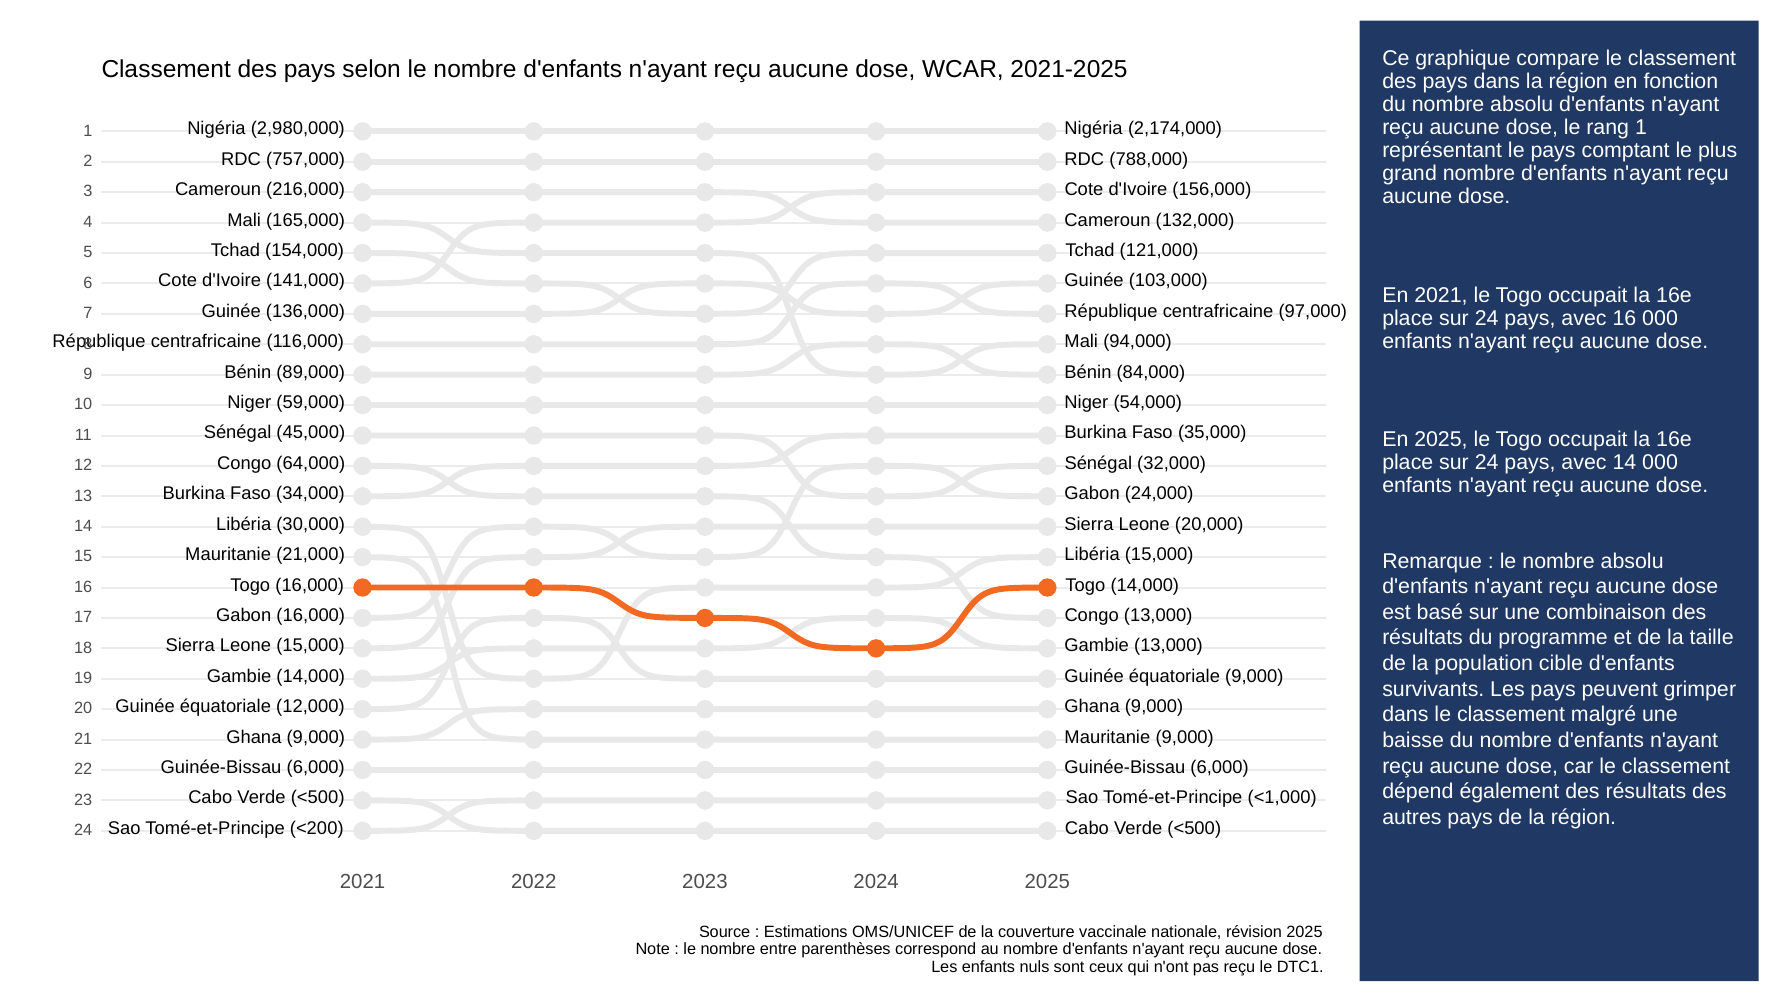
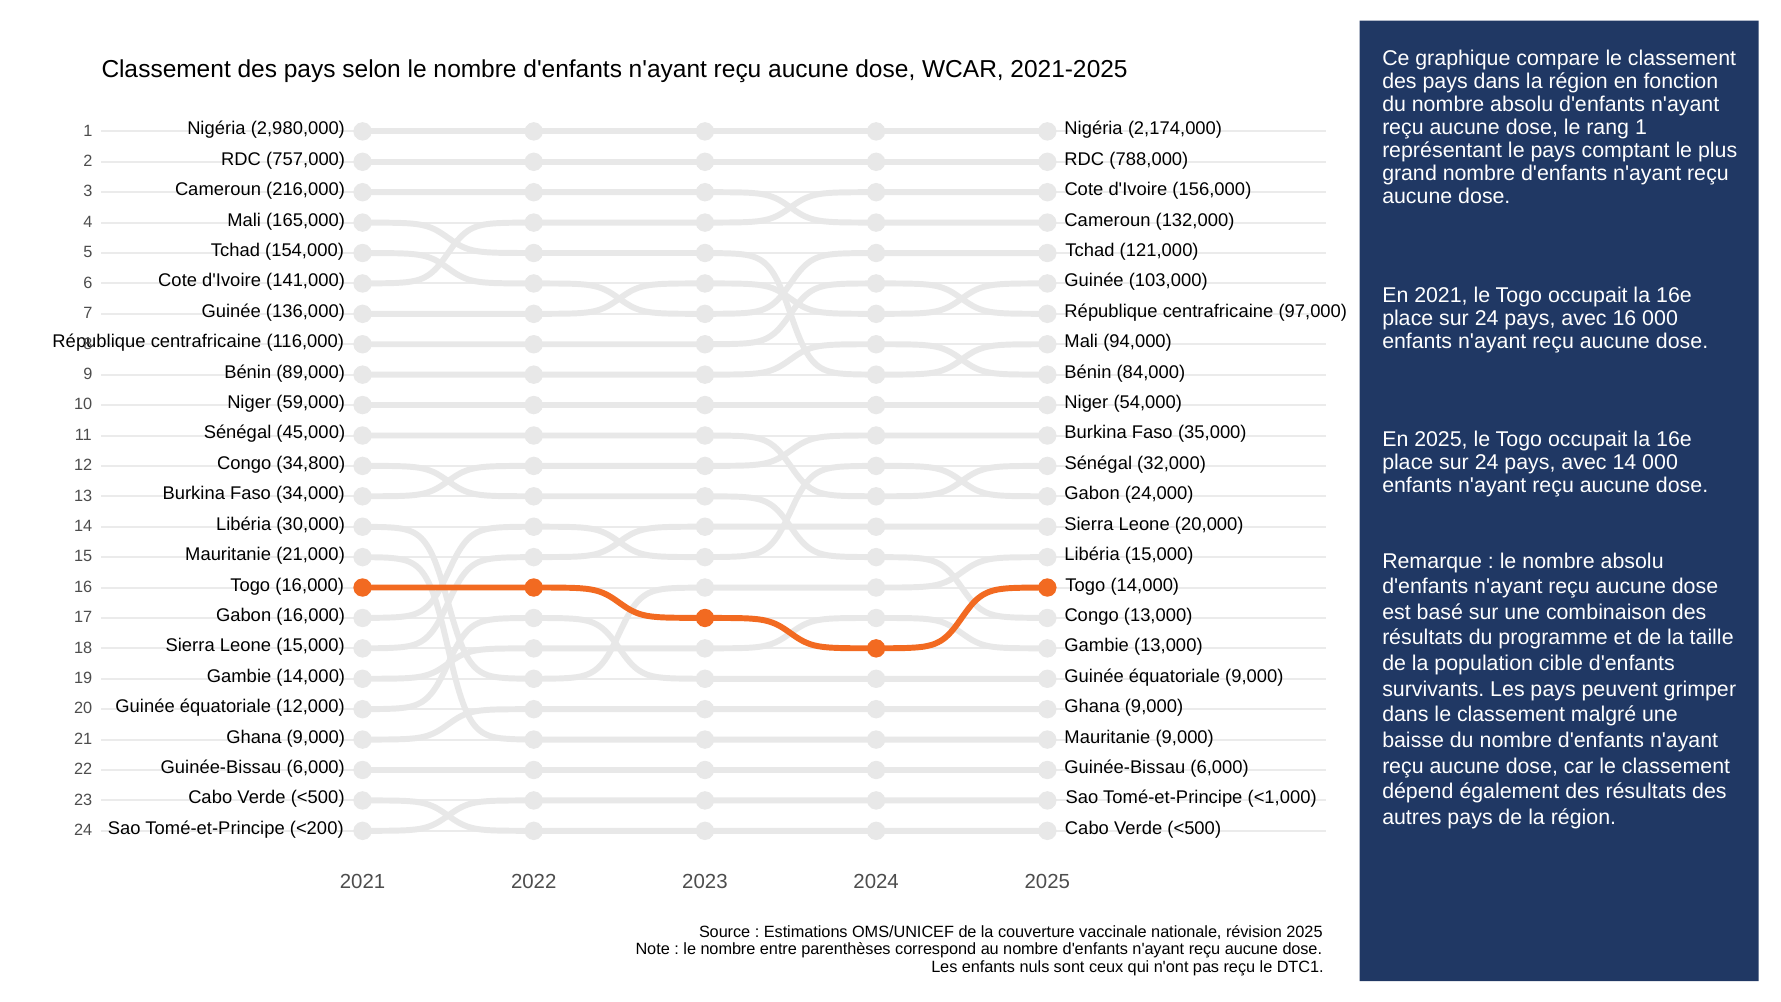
64,000: 64,000 -> 34,800
